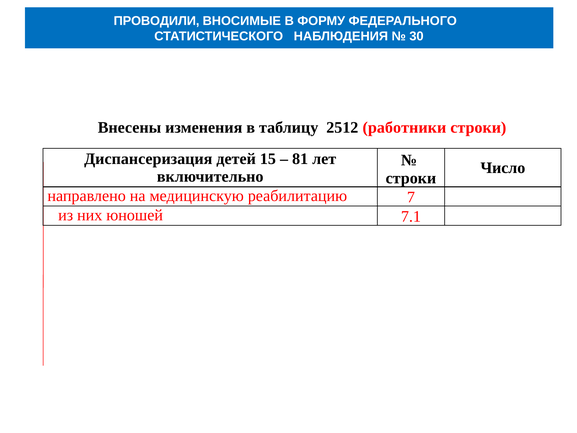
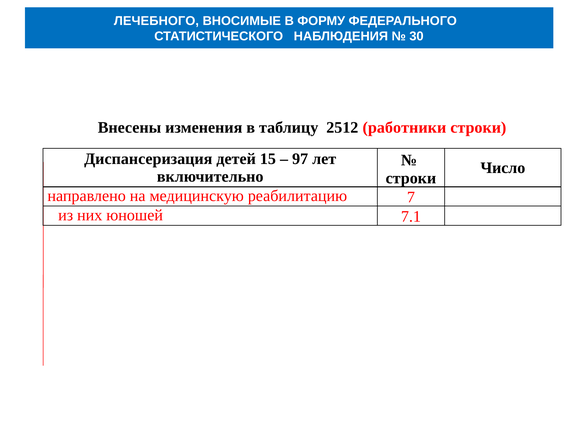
ПРОВОДИЛИ: ПРОВОДИЛИ -> ЛЕЧЕБНОГО
81: 81 -> 97
